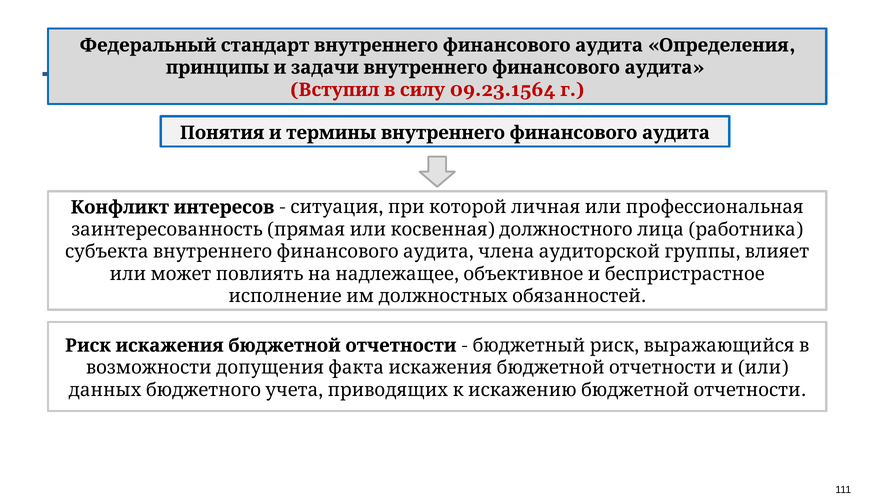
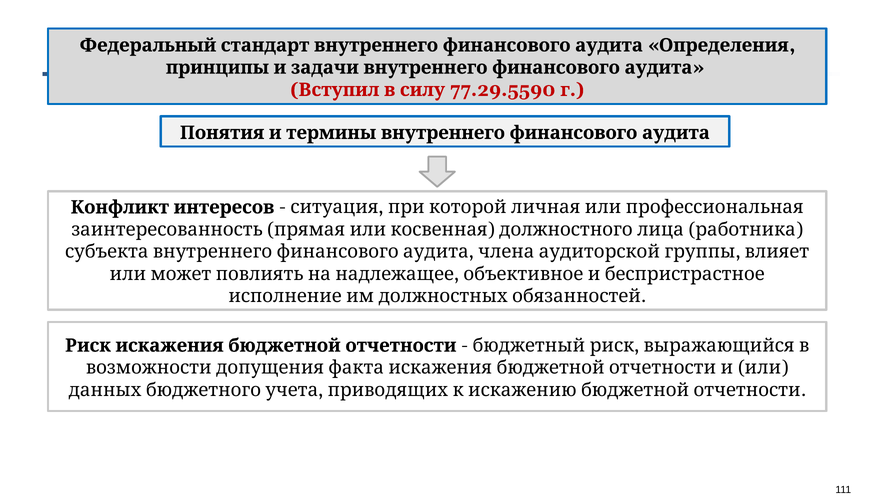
09.23.1564: 09.23.1564 -> 77.29.5590
